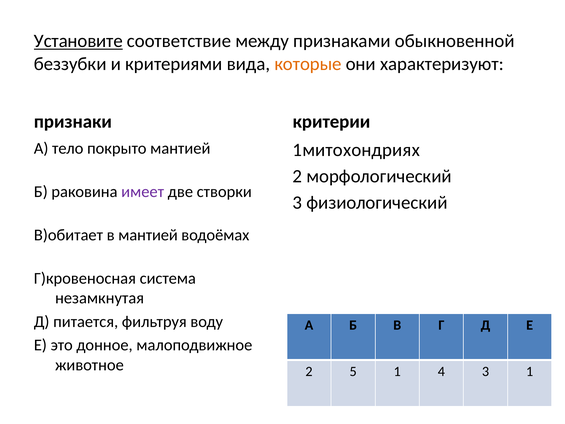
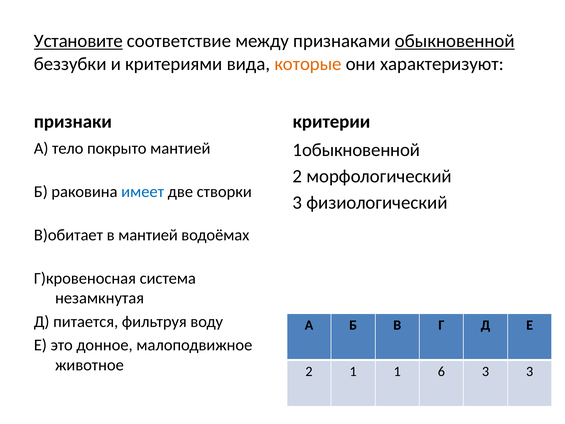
обыкновенной underline: none -> present
1митохондриях: 1митохондриях -> 1обыкновенной
имеет colour: purple -> blue
2 5: 5 -> 1
4: 4 -> 6
3 1: 1 -> 3
